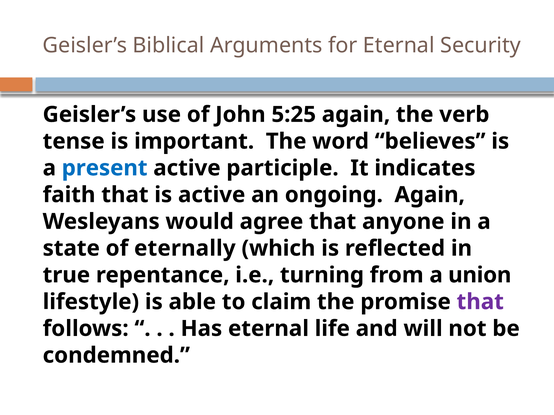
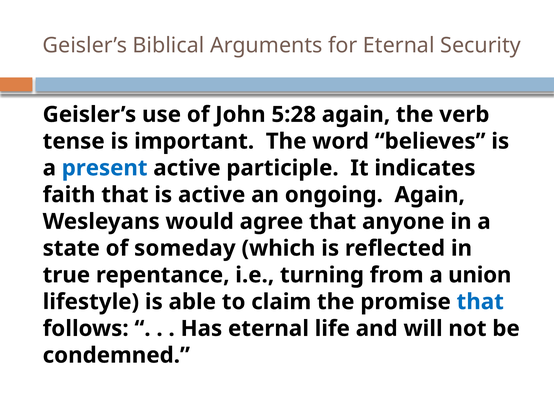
5:25: 5:25 -> 5:28
eternally: eternally -> someday
that at (480, 302) colour: purple -> blue
